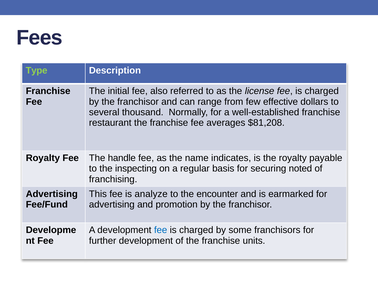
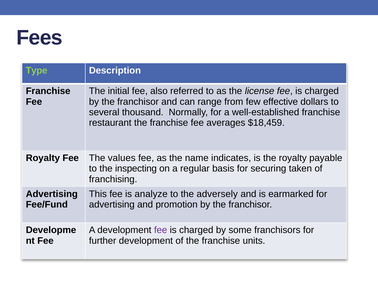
$81,208: $81,208 -> $18,459
handle: handle -> values
noted: noted -> taken
encounter: encounter -> adversely
fee at (161, 230) colour: blue -> purple
